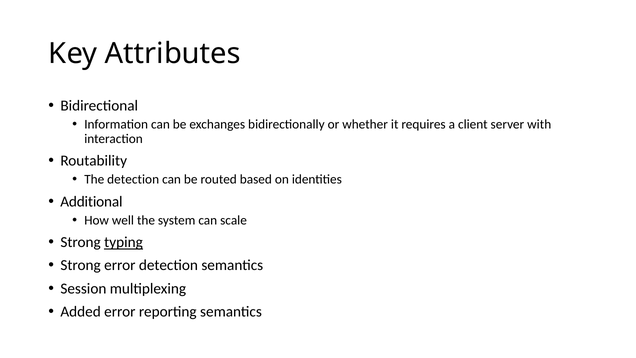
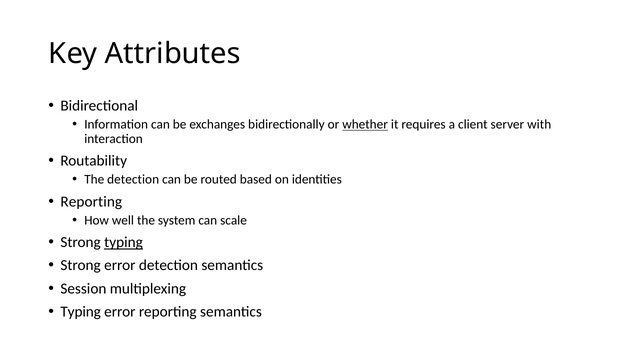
whether underline: none -> present
Additional at (91, 201): Additional -> Reporting
Added at (81, 311): Added -> Typing
